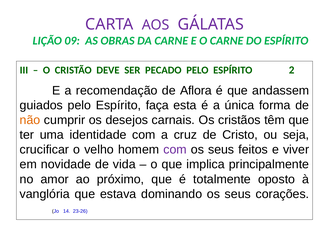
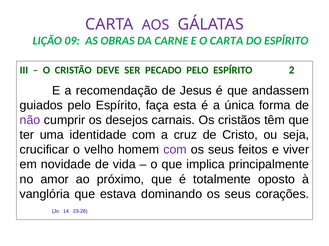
O CARNE: CARNE -> CARTA
Aflora: Aflora -> Jesus
não colour: orange -> purple
